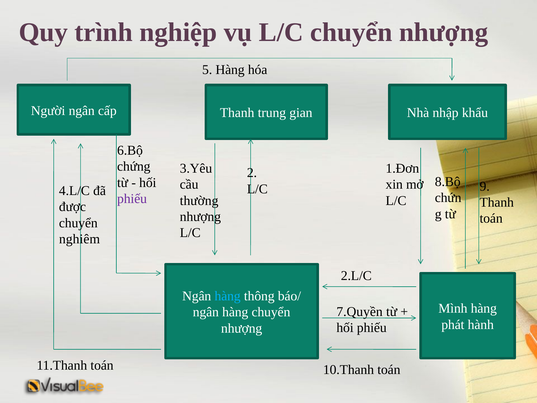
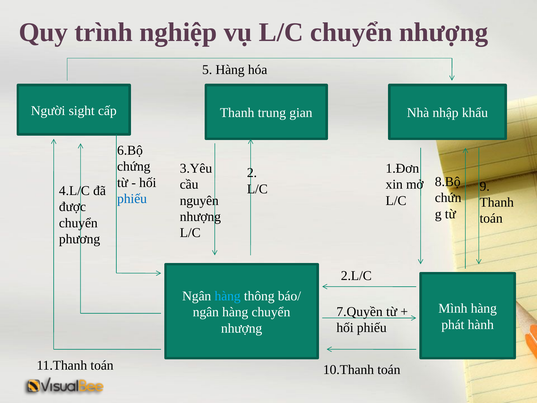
Người ngân: ngân -> sight
phiếu at (132, 199) colour: purple -> blue
thường: thường -> nguyên
nghiêm: nghiêm -> phương
